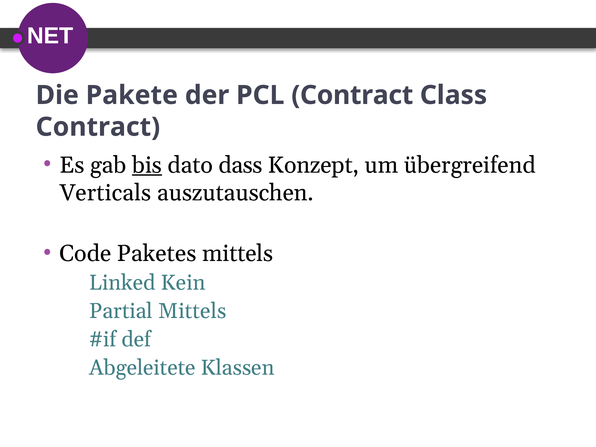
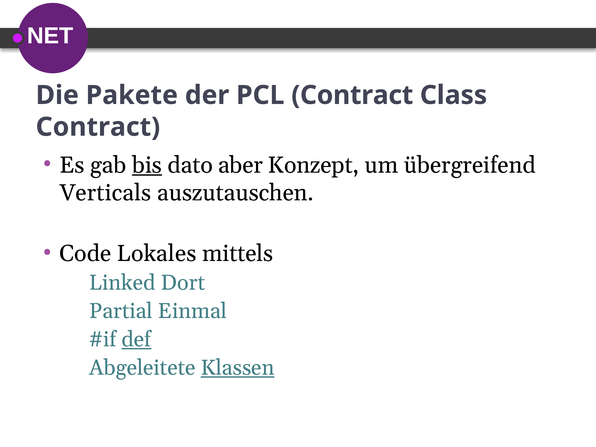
dass: dass -> aber
Paketes: Paketes -> Lokales
Kein: Kein -> Dort
Partial Mittels: Mittels -> Einmal
def underline: none -> present
Klassen underline: none -> present
